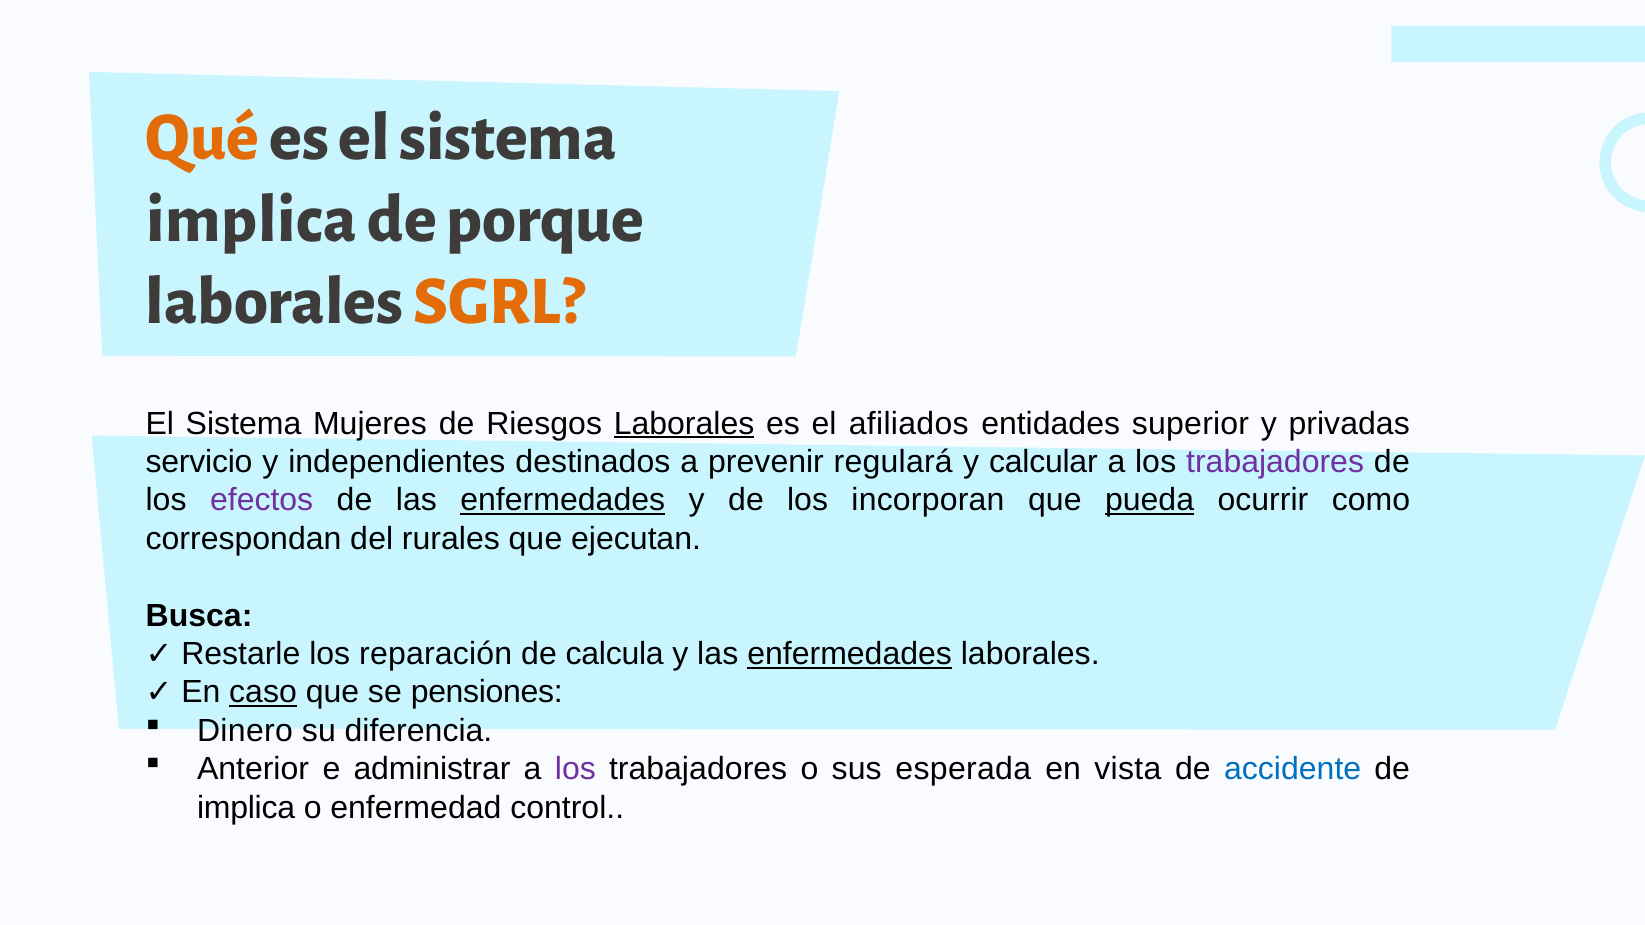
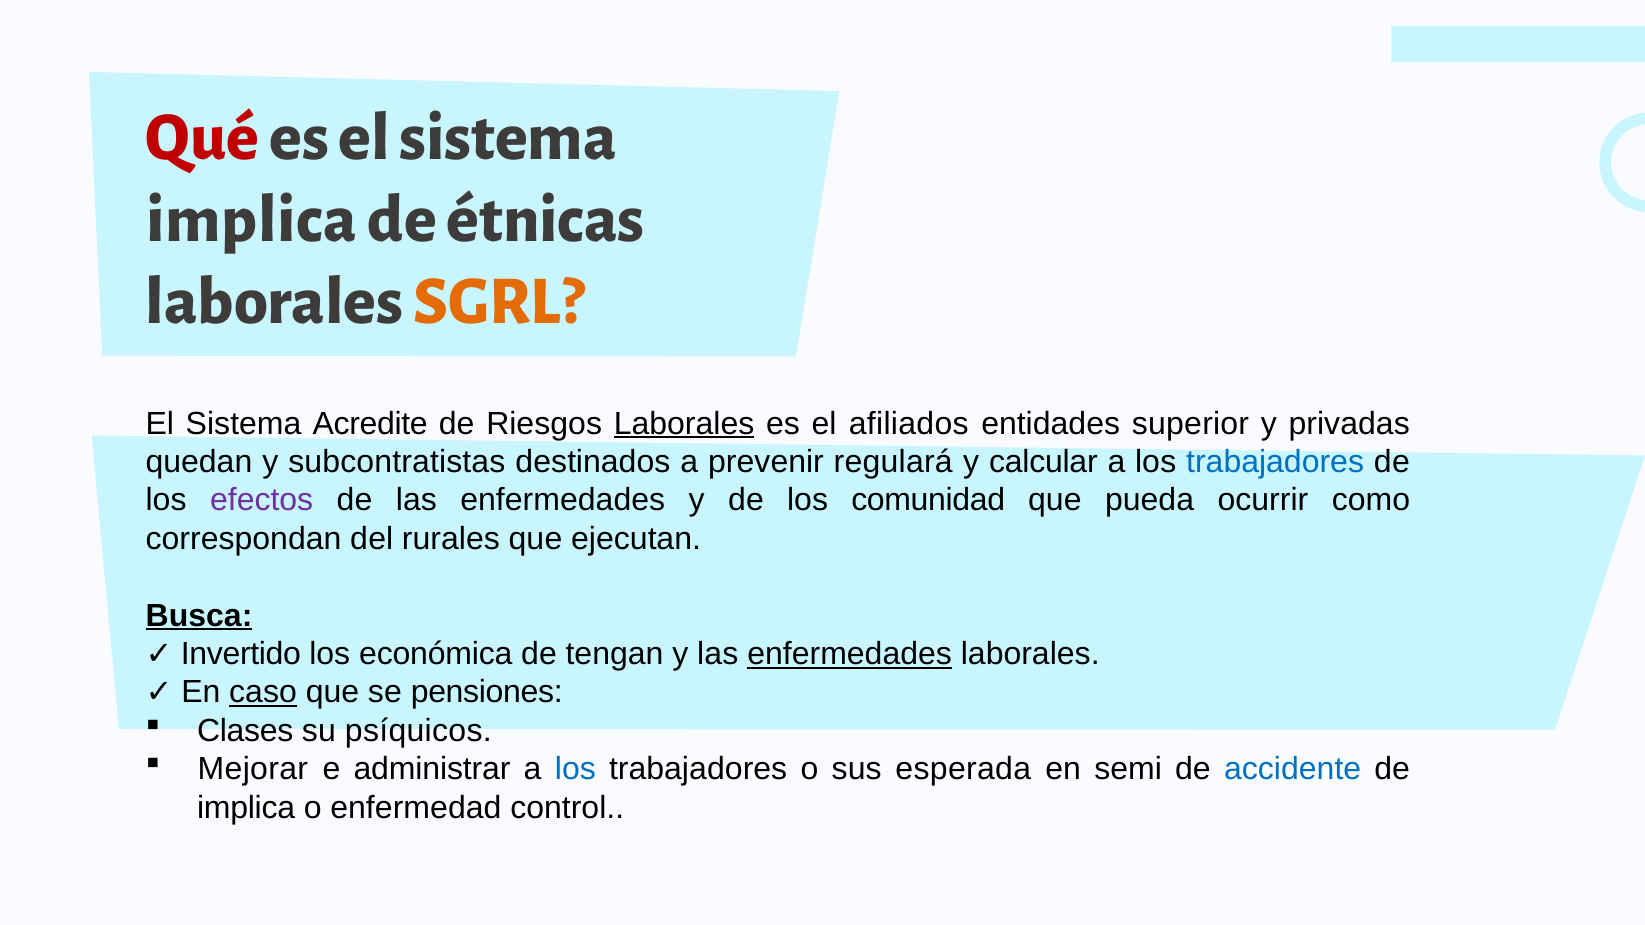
Qué colour: orange -> red
porque: porque -> étnicas
Mujeres: Mujeres -> Acredite
servicio: servicio -> quedan
independientes: independientes -> subcontratistas
trabajadores at (1275, 462) colour: purple -> blue
enfermedades at (563, 501) underline: present -> none
incorporan: incorporan -> comunidad
pueda underline: present -> none
Busca underline: none -> present
Restarle: Restarle -> Invertido
reparación: reparación -> económica
calcula: calcula -> tengan
Dinero: Dinero -> Clases
diferencia: diferencia -> psíquicos
Anterior: Anterior -> Mejorar
los at (575, 769) colour: purple -> blue
vista: vista -> semi
